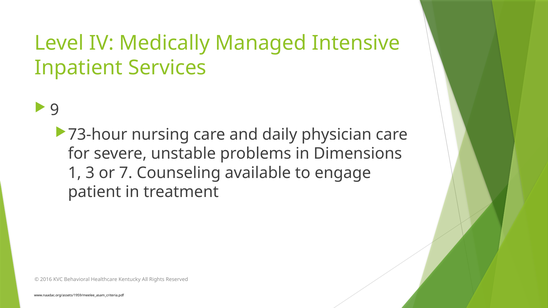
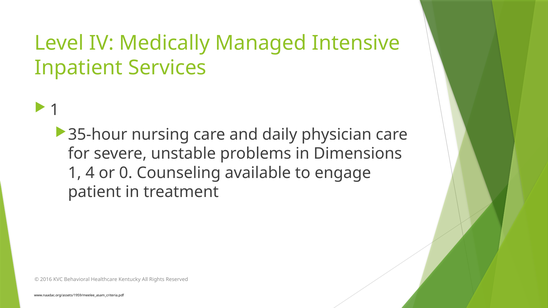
9 at (55, 110): 9 -> 1
73-hour: 73-hour -> 35-hour
3: 3 -> 4
7: 7 -> 0
